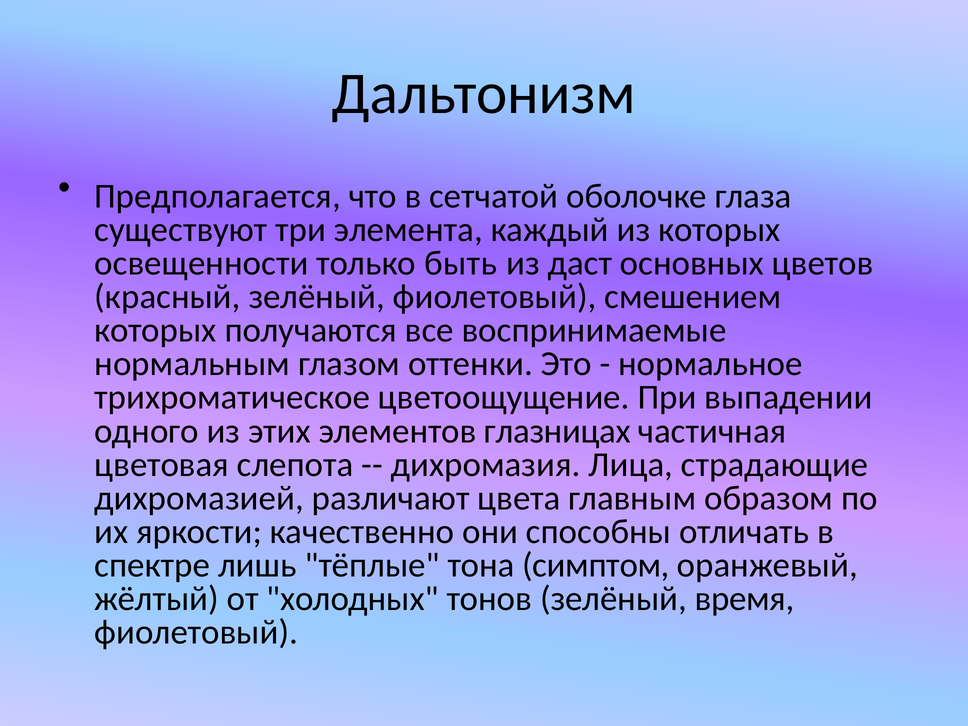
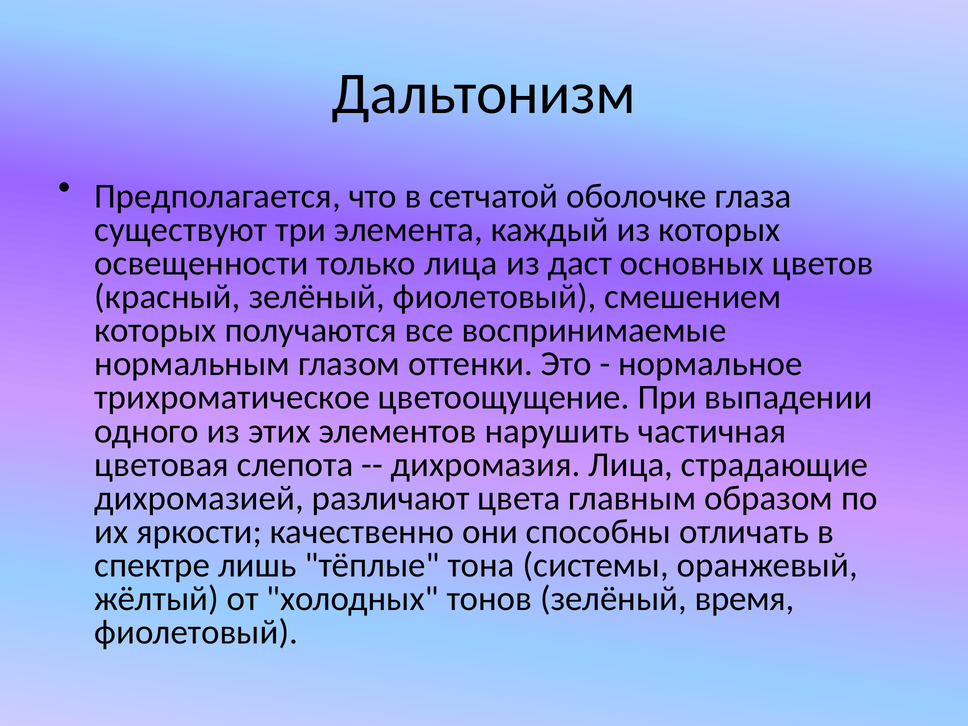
только быть: быть -> лица
глазницах: глазницах -> нарушить
симптом: симптом -> системы
